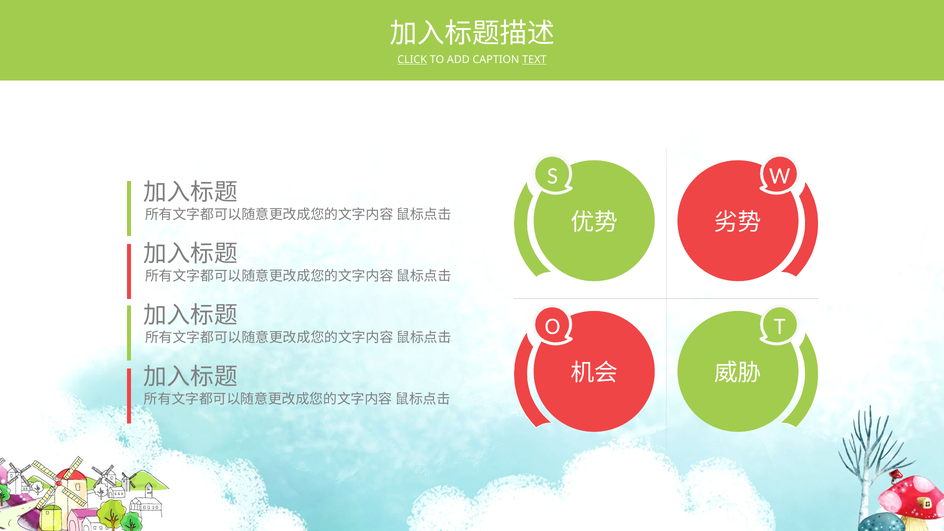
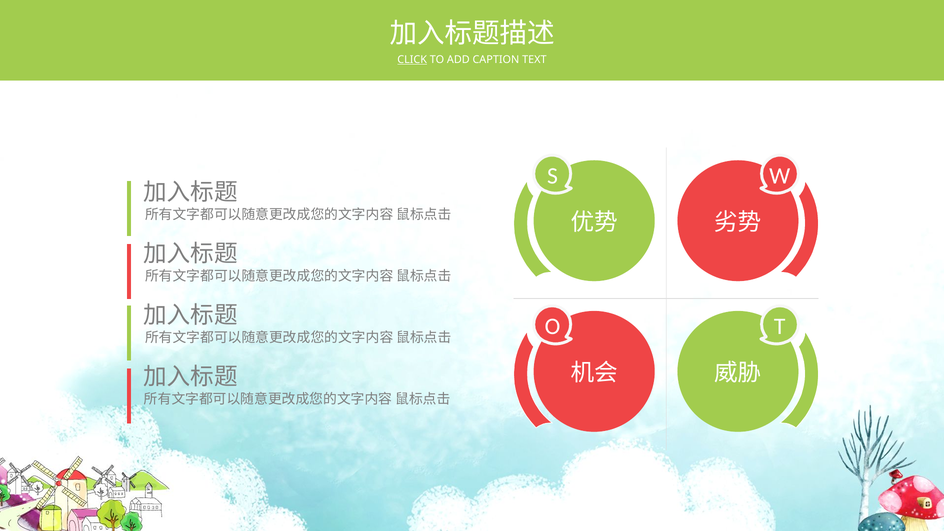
TEXT underline: present -> none
